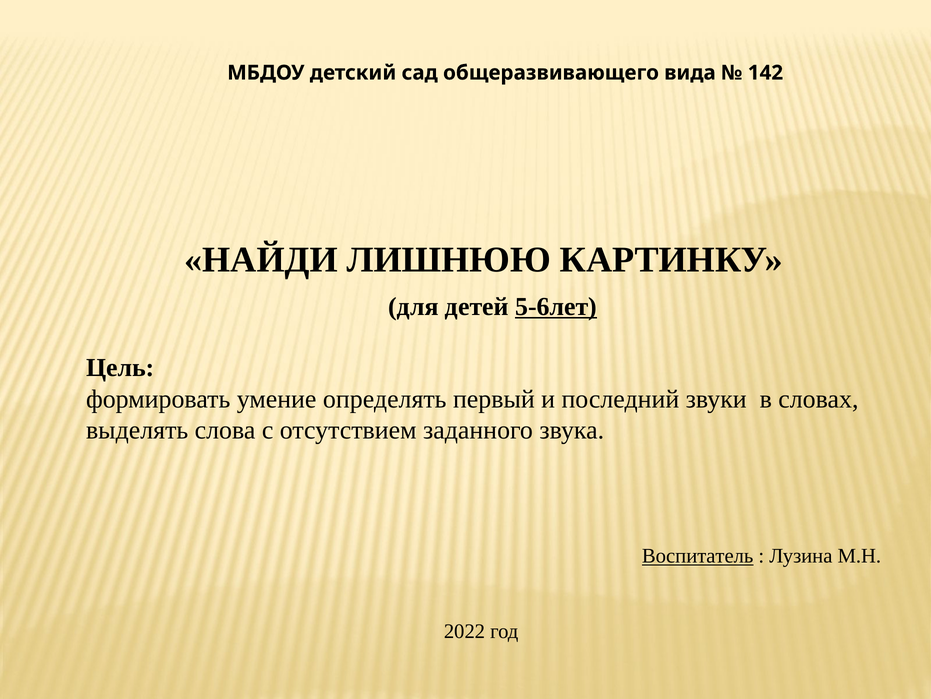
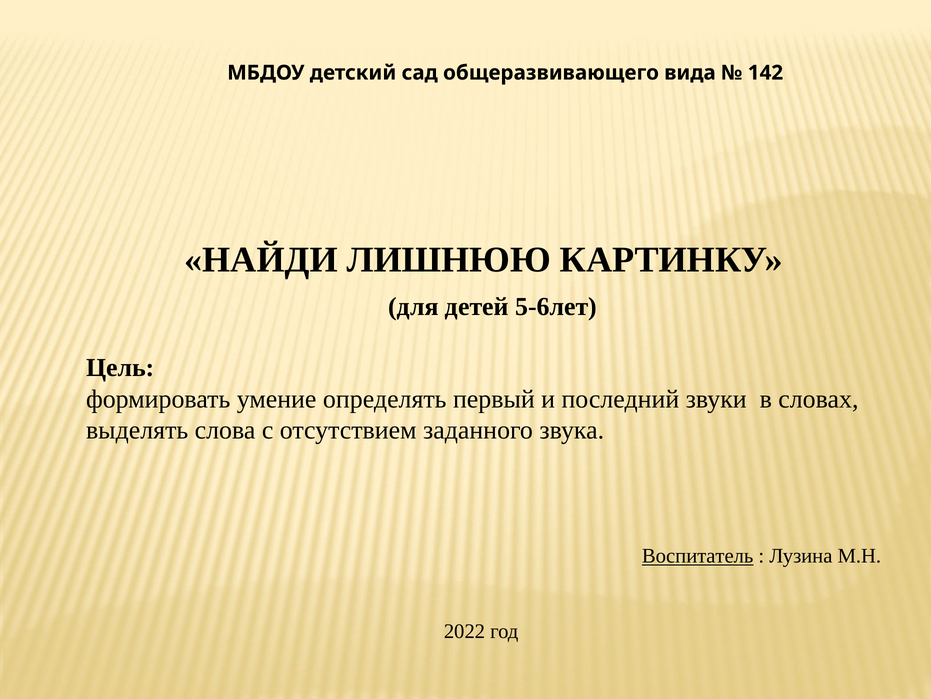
5-6лет underline: present -> none
